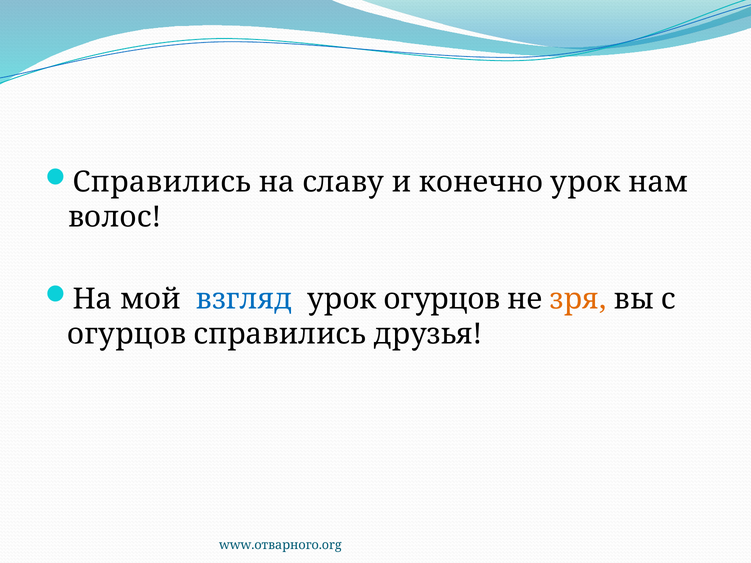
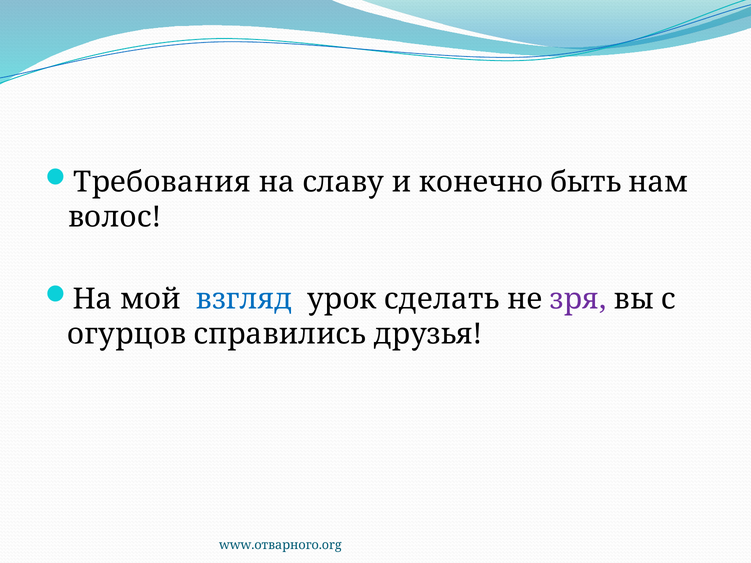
Справились at (162, 182): Справились -> Требования
конечно урок: урок -> быть
урок огурцов: огурцов -> сделать
зря colour: orange -> purple
